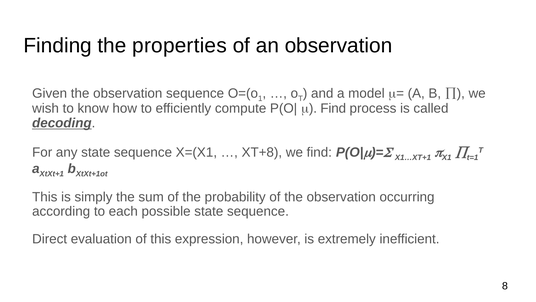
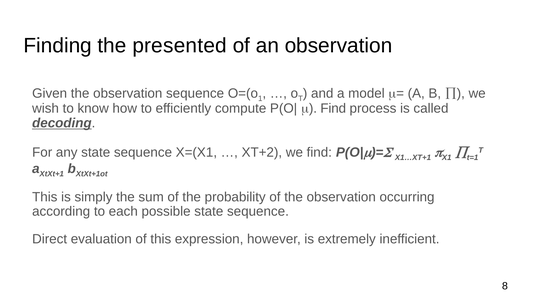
properties: properties -> presented
XT+8: XT+8 -> XT+2
